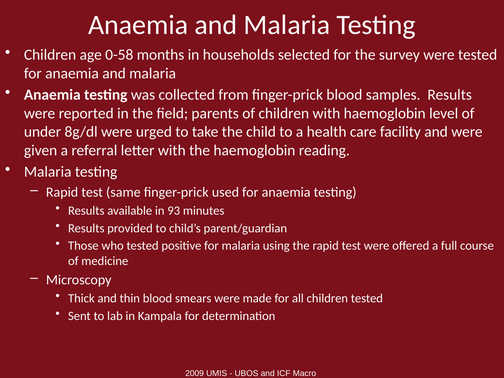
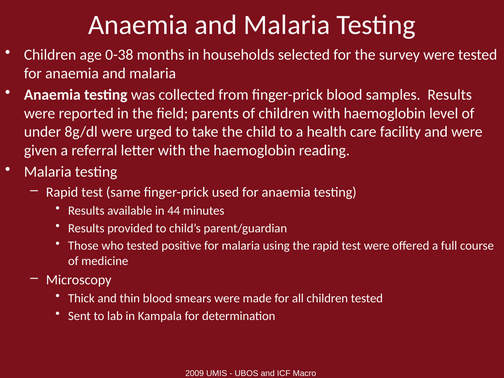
0-58: 0-58 -> 0-38
93: 93 -> 44
